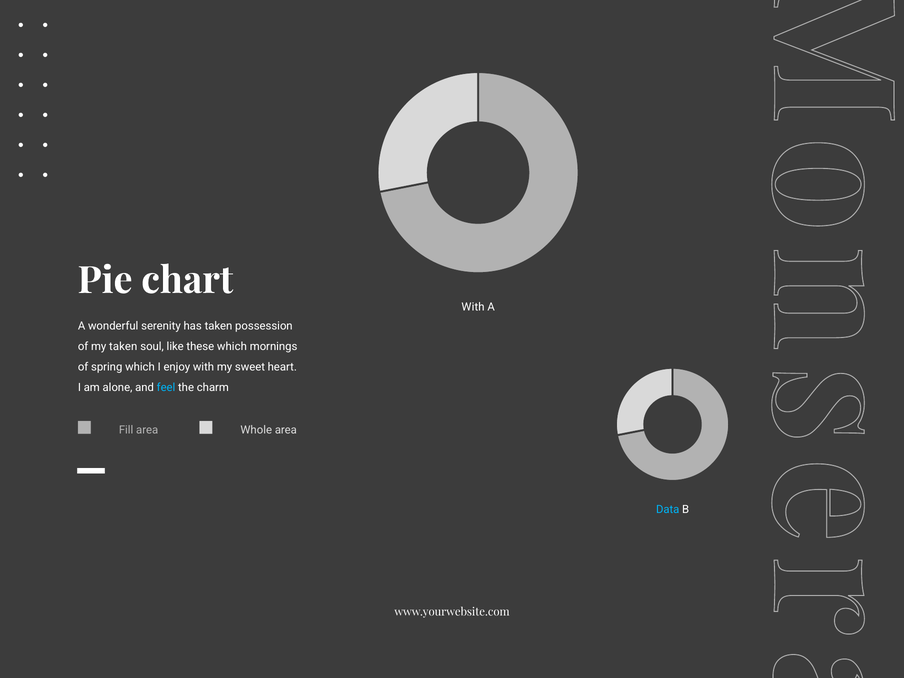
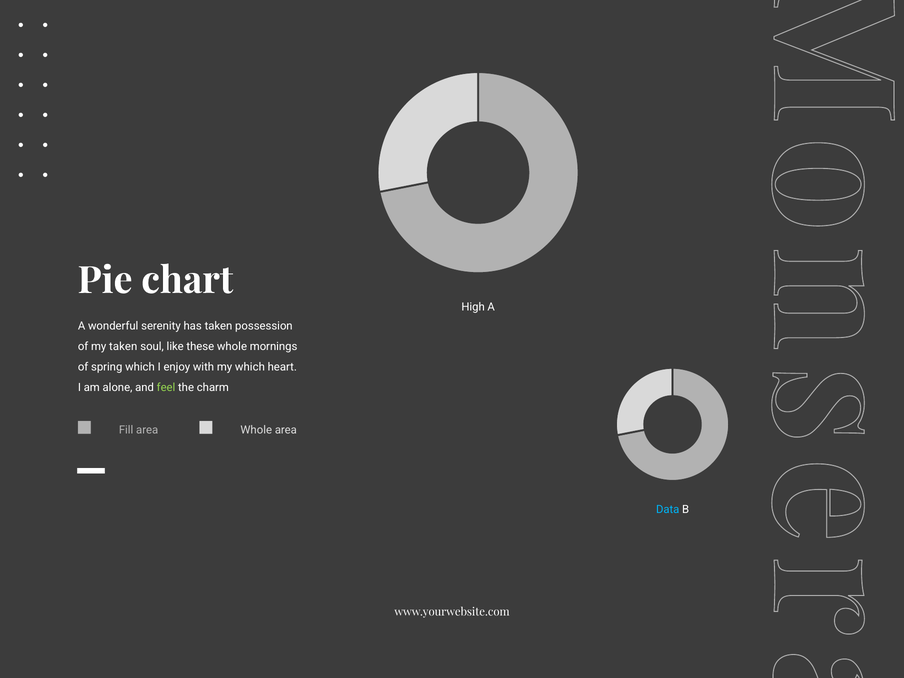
With at (473, 307): With -> High
these which: which -> whole
my sweet: sweet -> which
feel colour: light blue -> light green
